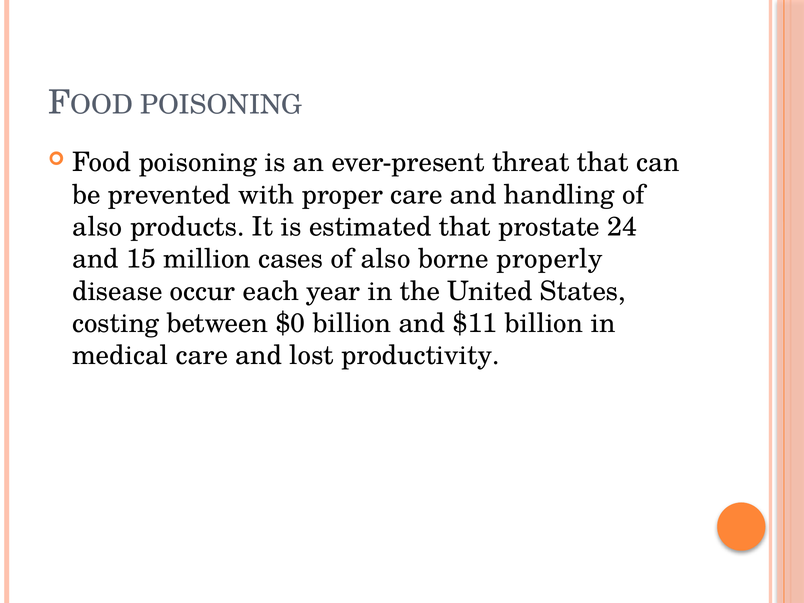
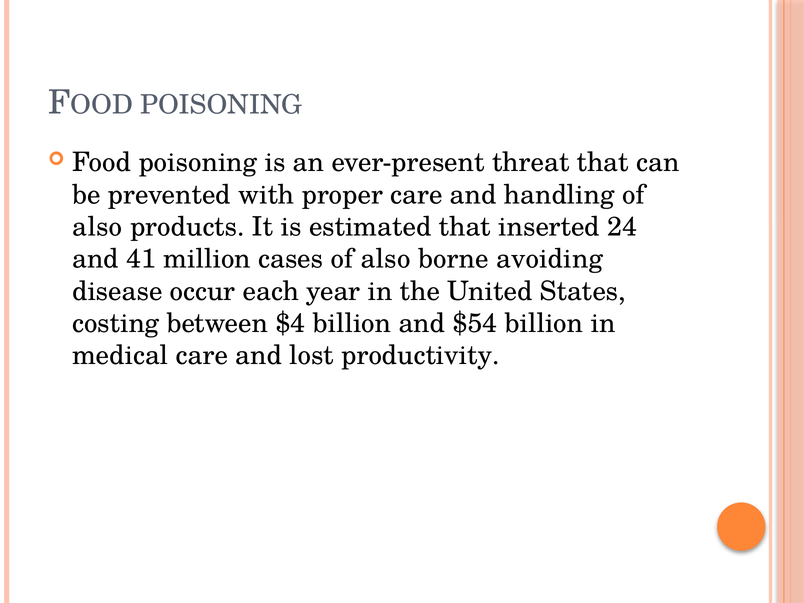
prostate: prostate -> inserted
15: 15 -> 41
properly: properly -> avoiding
$0: $0 -> $4
$11: $11 -> $54
